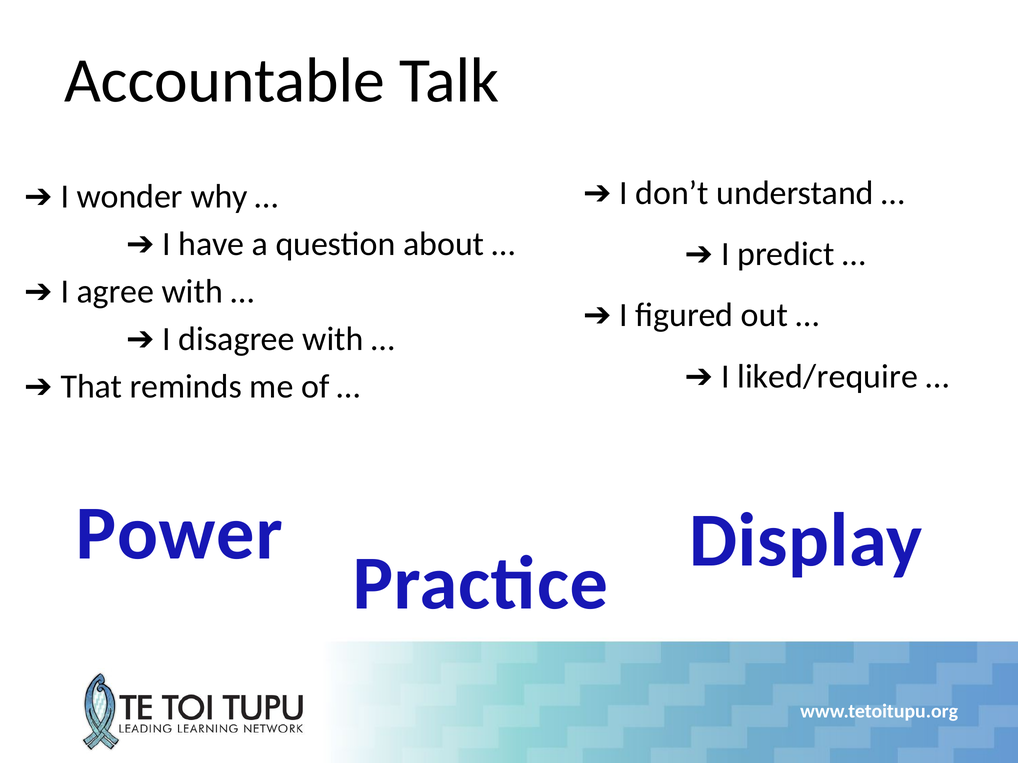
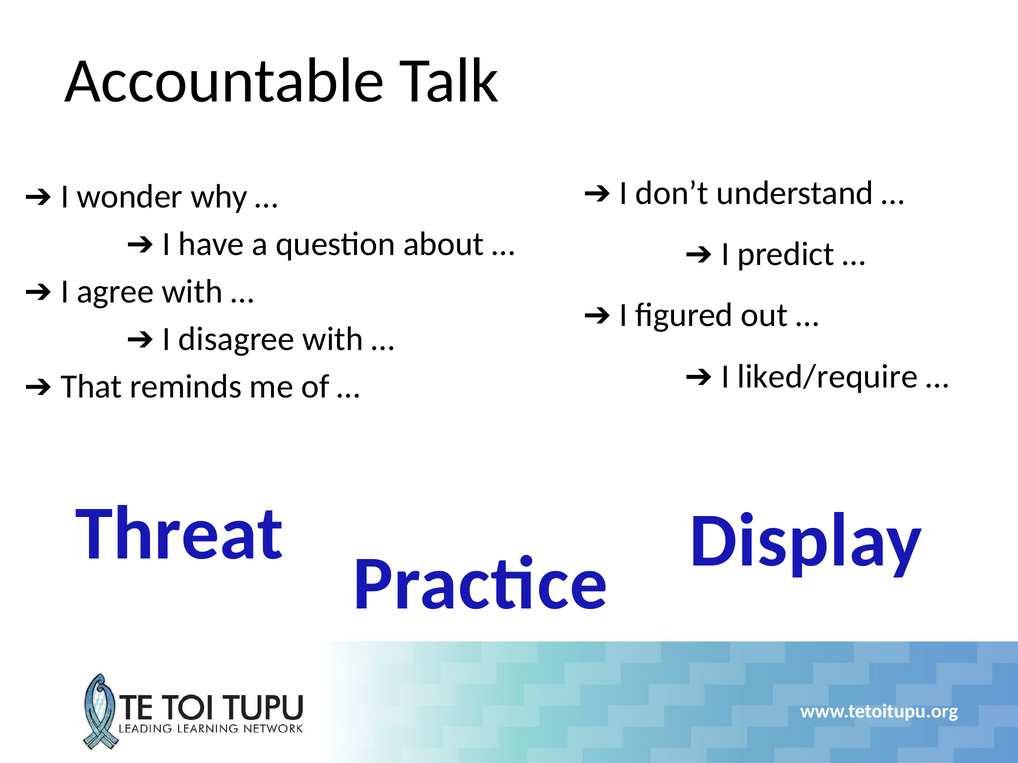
Power: Power -> Threat
